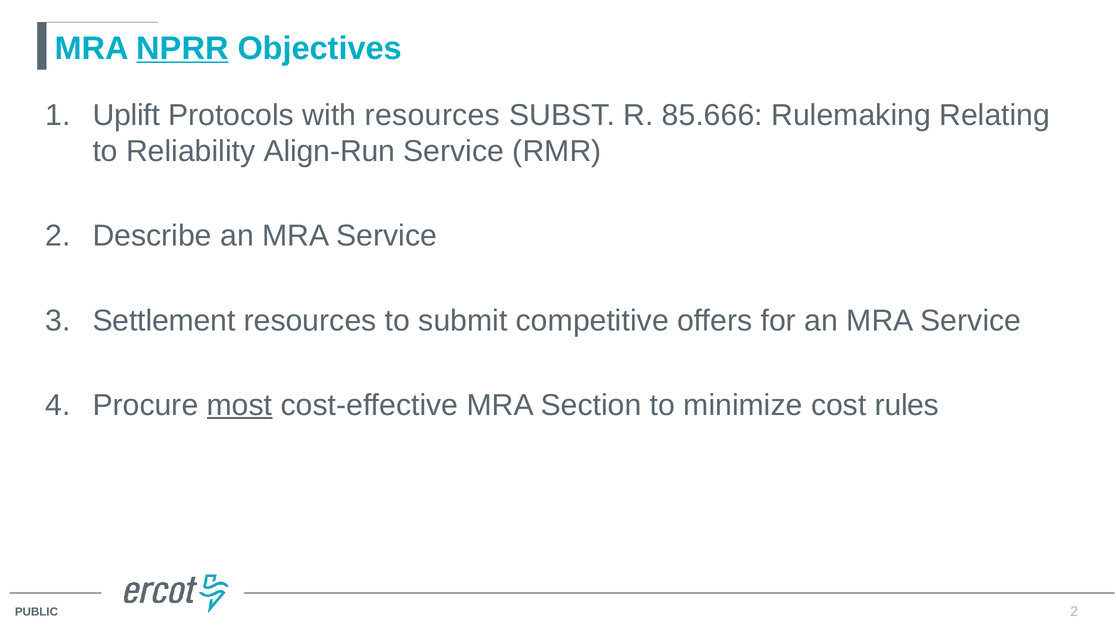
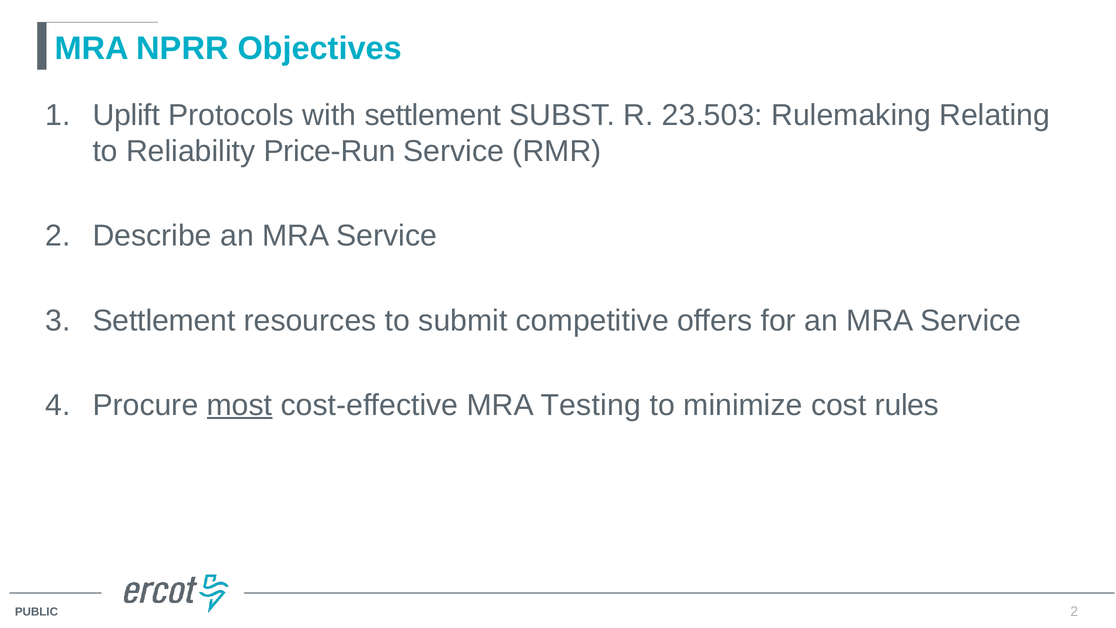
NPRR underline: present -> none
with resources: resources -> settlement
85.666: 85.666 -> 23.503
Align-Run: Align-Run -> Price-Run
Section: Section -> Testing
